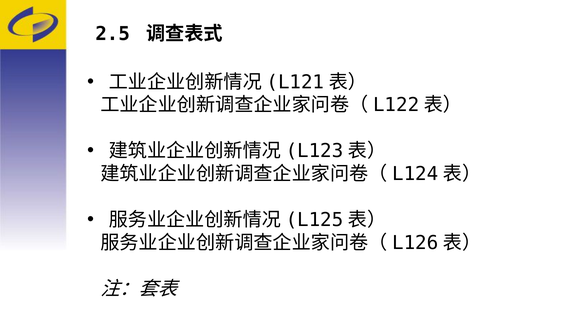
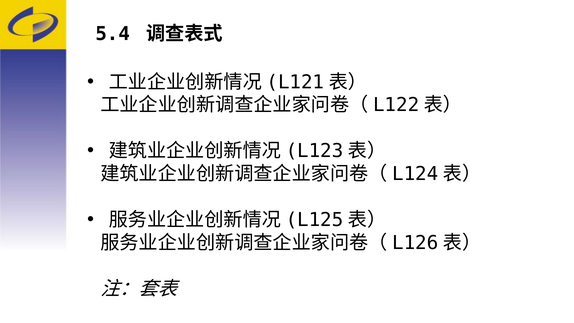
2.5: 2.5 -> 5.4
